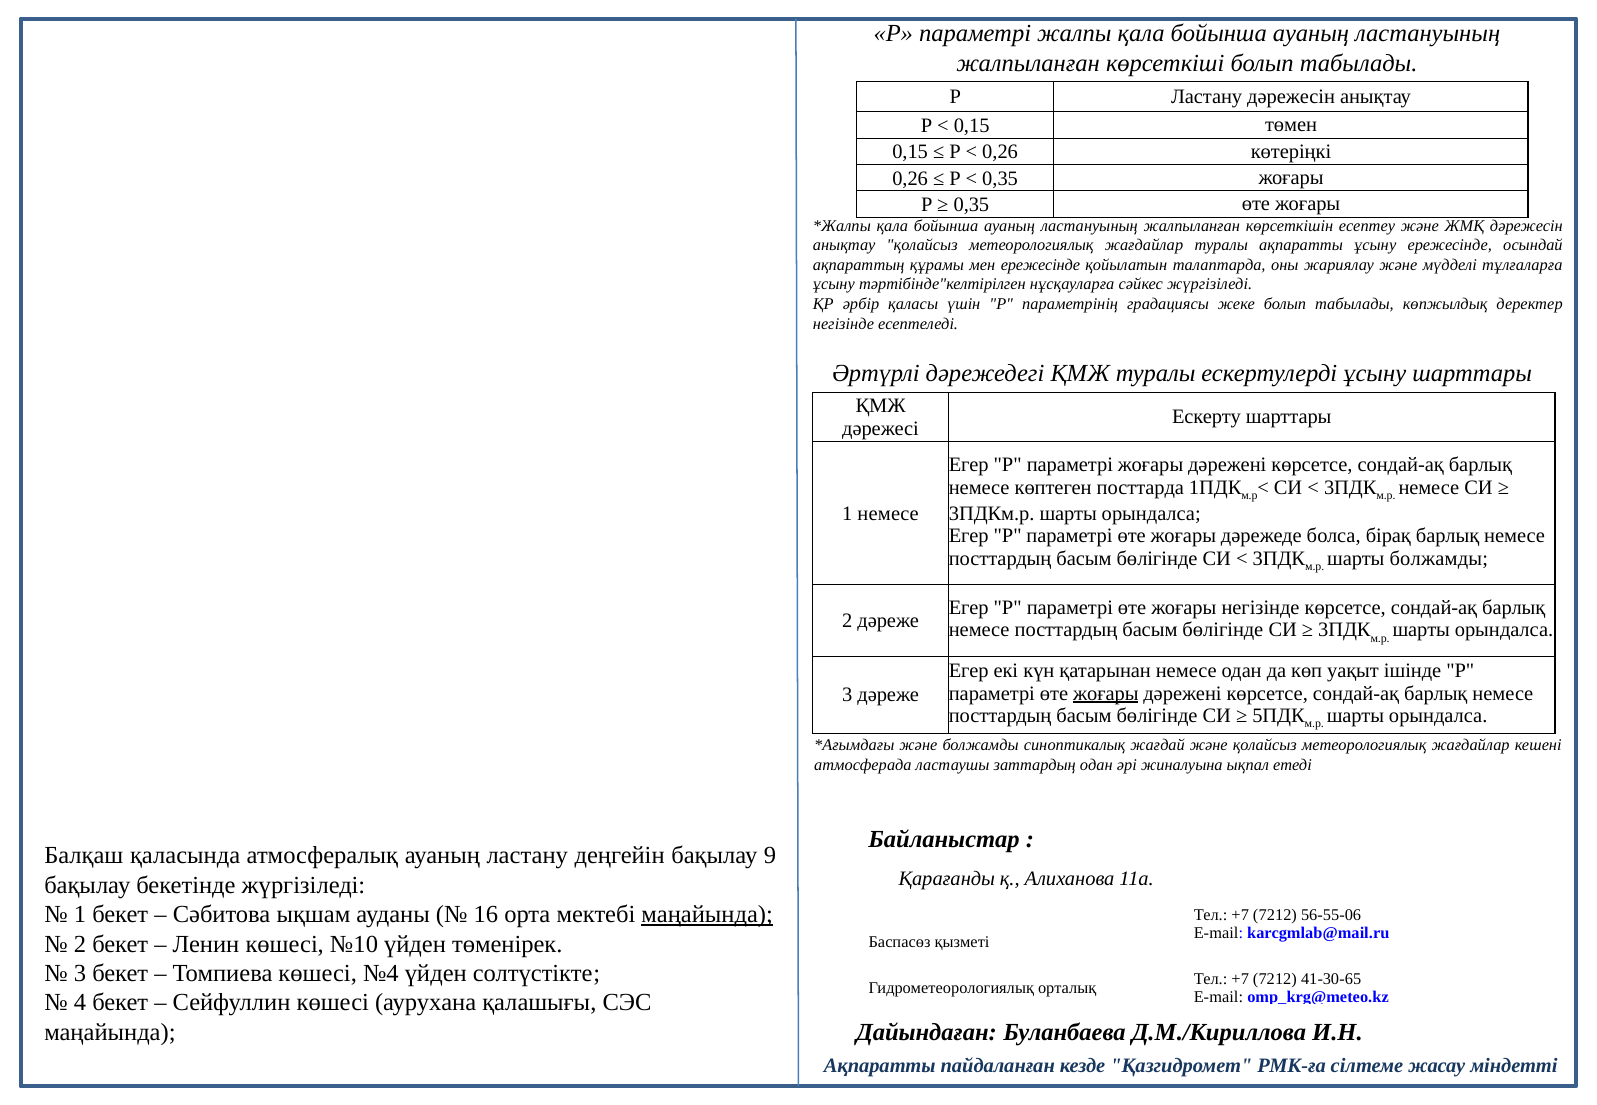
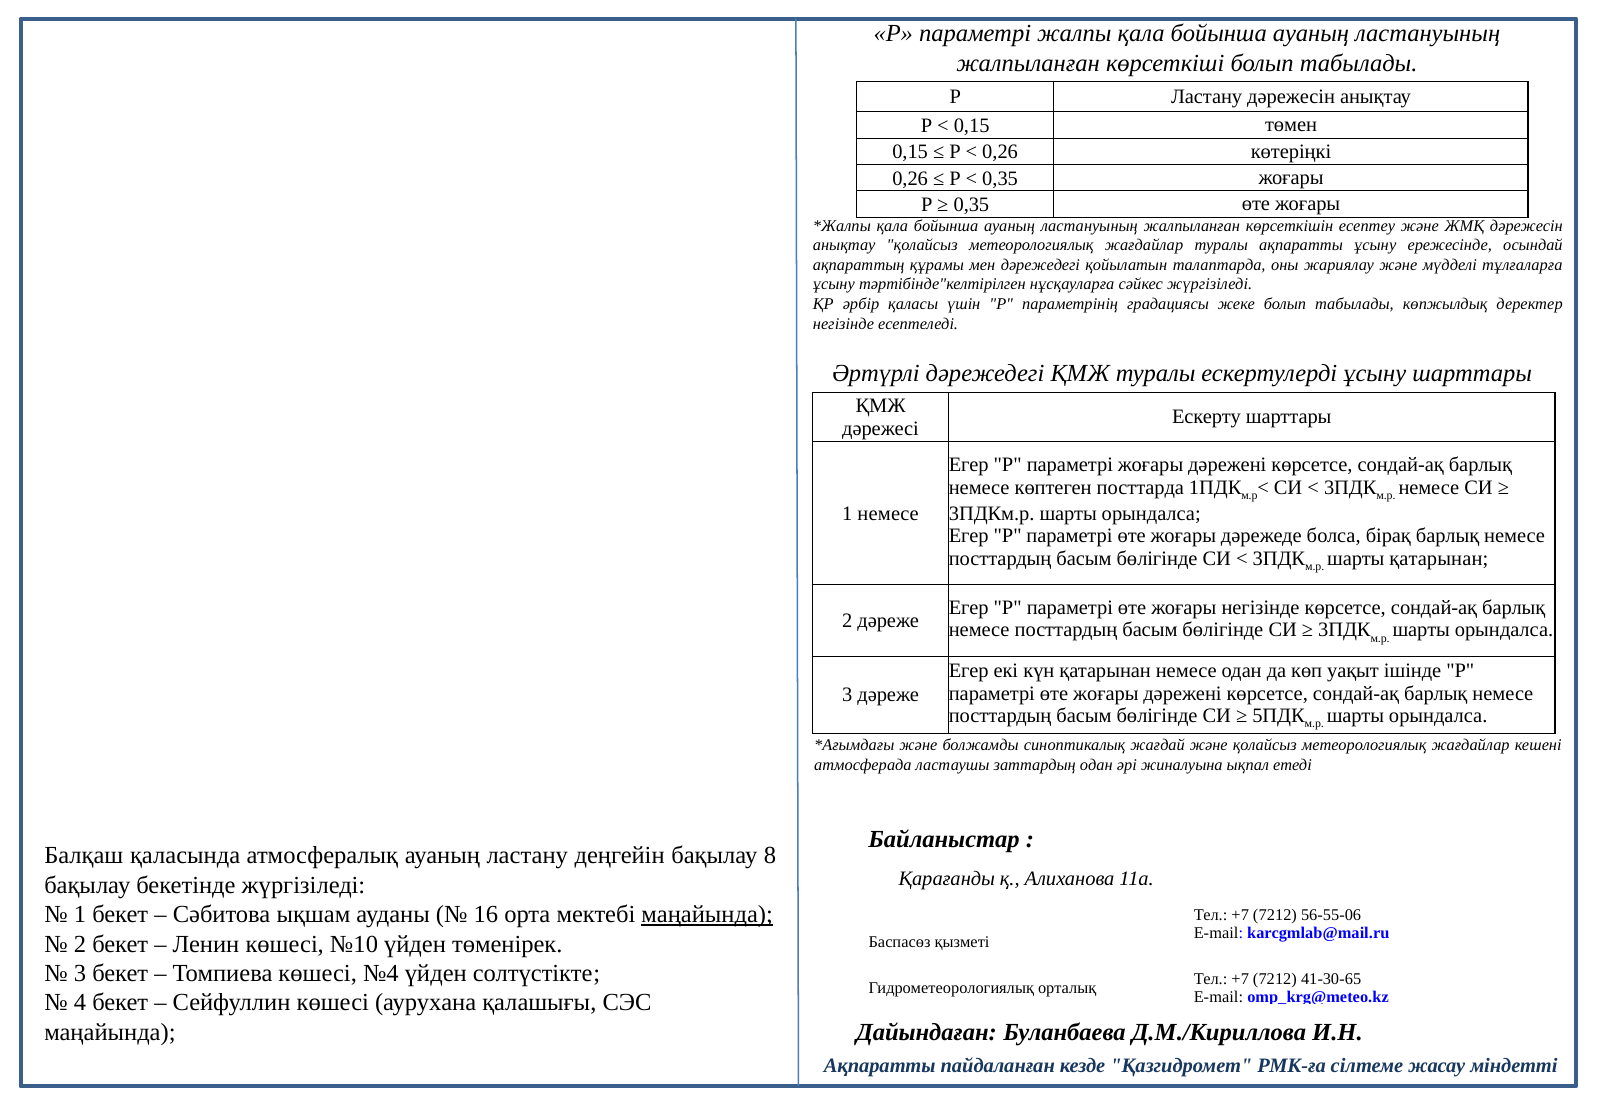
мен ережесінде: ережесінде -> дәрежедегі
шарты болжамды: болжамды -> қатарынан
жоғары at (1106, 694) underline: present -> none
9: 9 -> 8
